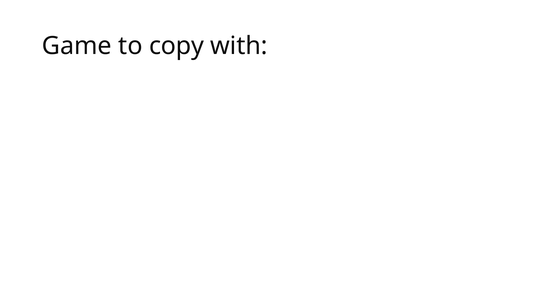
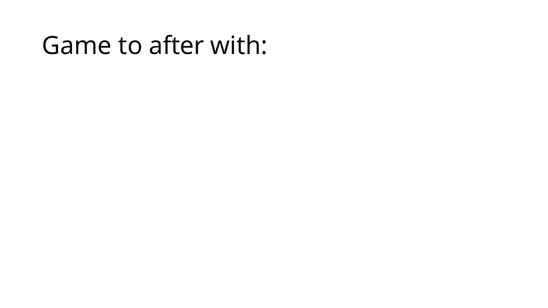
copy: copy -> after
